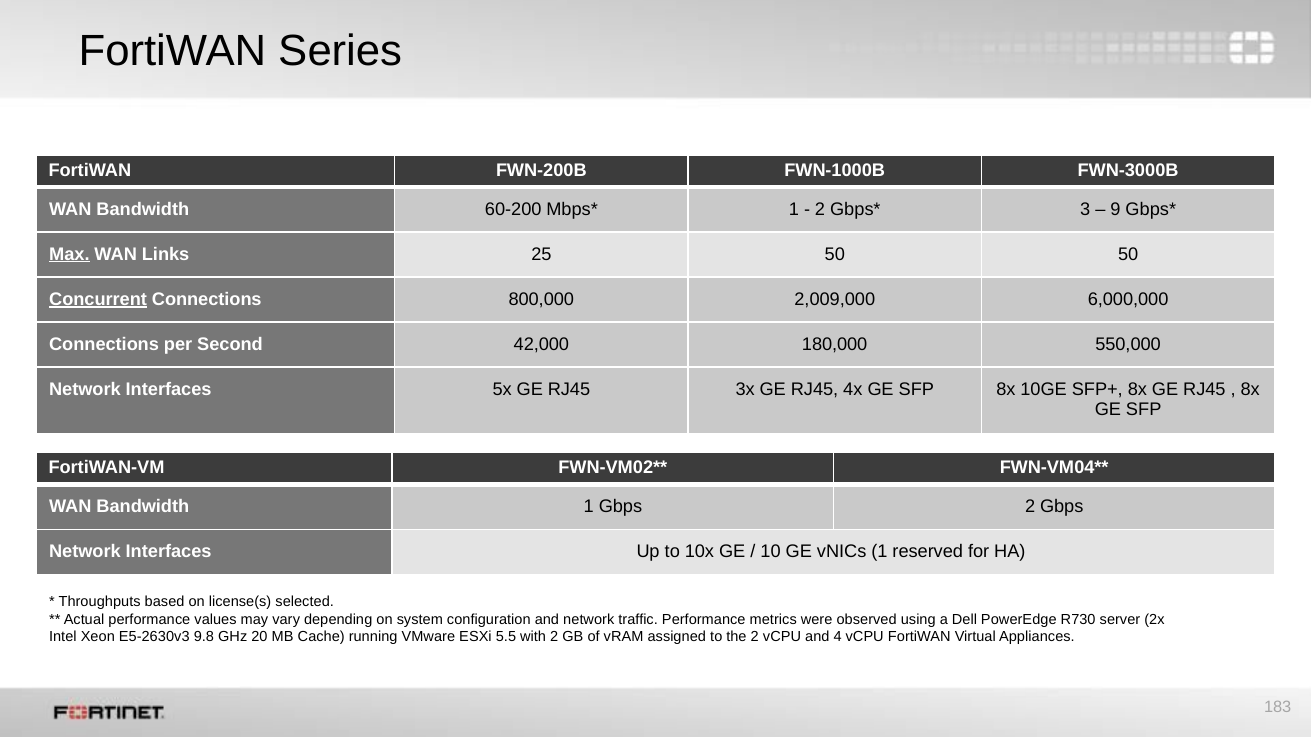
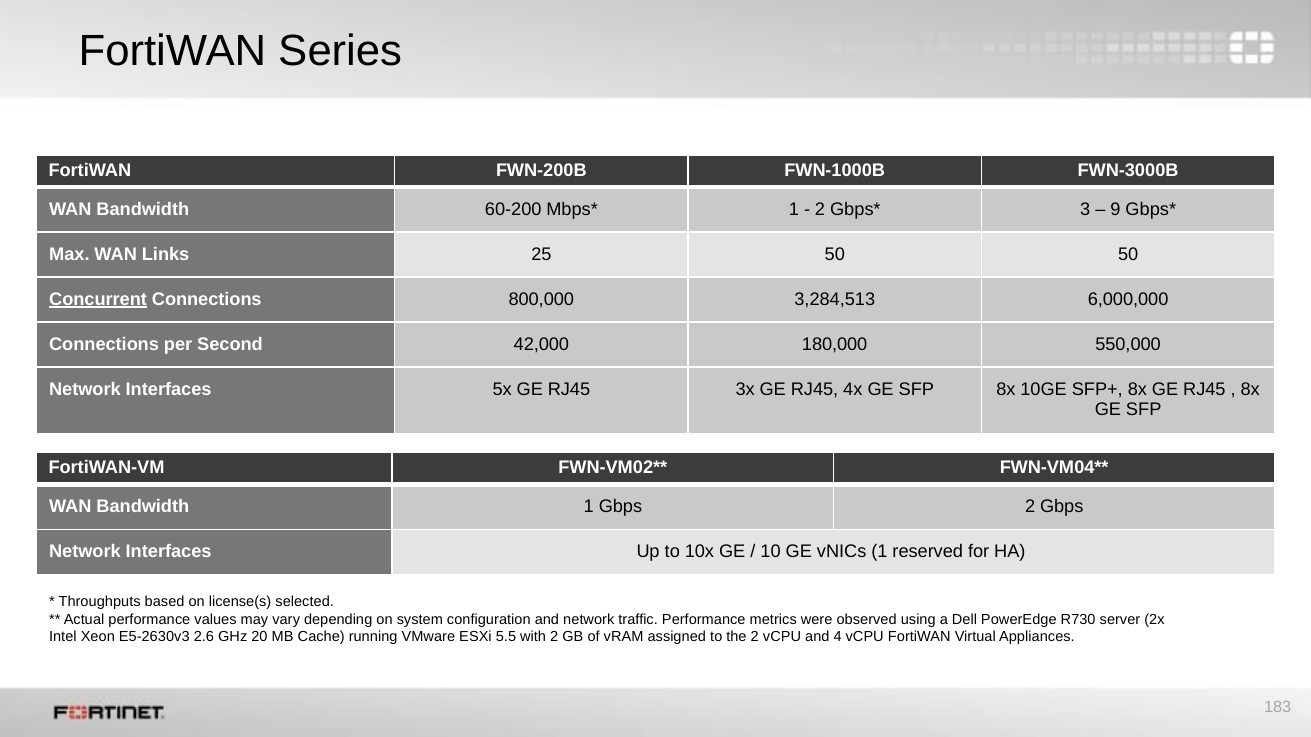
Max underline: present -> none
2,009,000: 2,009,000 -> 3,284,513
9.8: 9.8 -> 2.6
